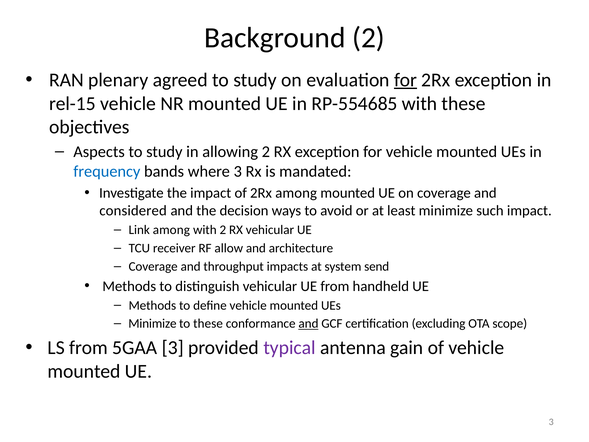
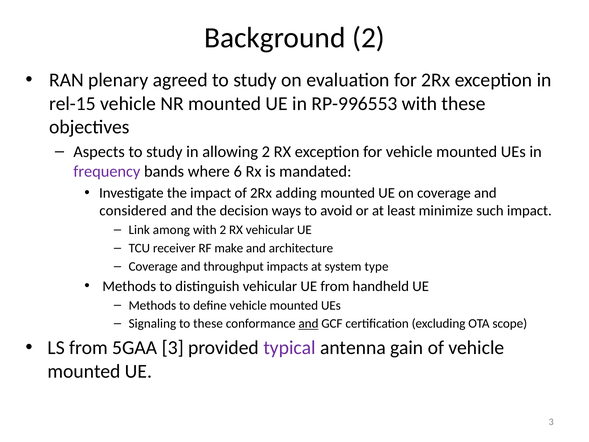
for at (405, 80) underline: present -> none
RP-554685: RP-554685 -> RP-996553
frequency colour: blue -> purple
where 3: 3 -> 6
2Rx among: among -> adding
allow: allow -> make
send: send -> type
Minimize at (152, 323): Minimize -> Signaling
